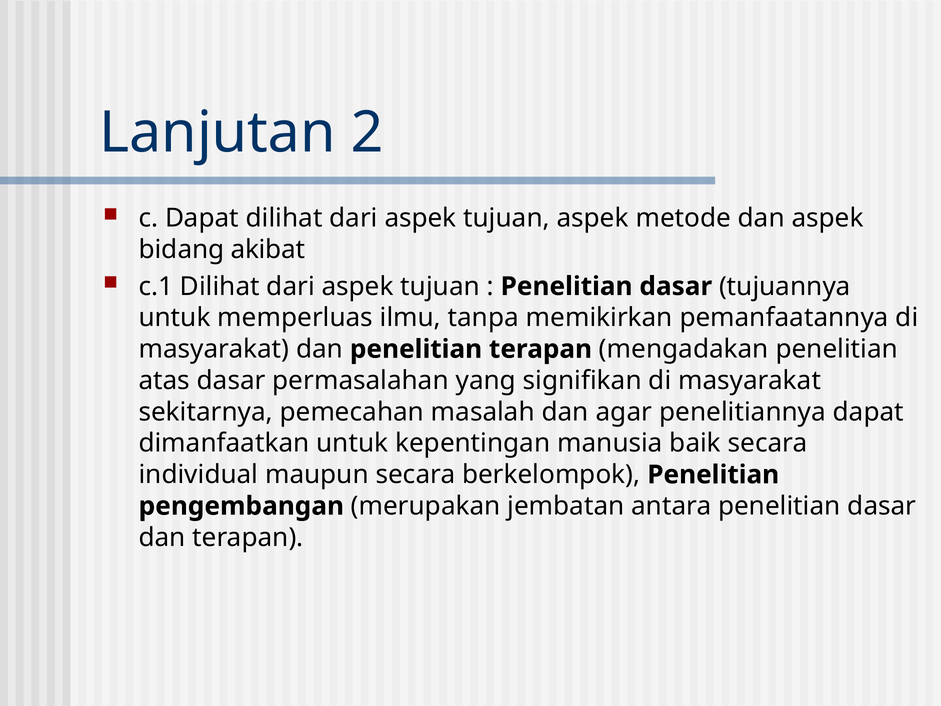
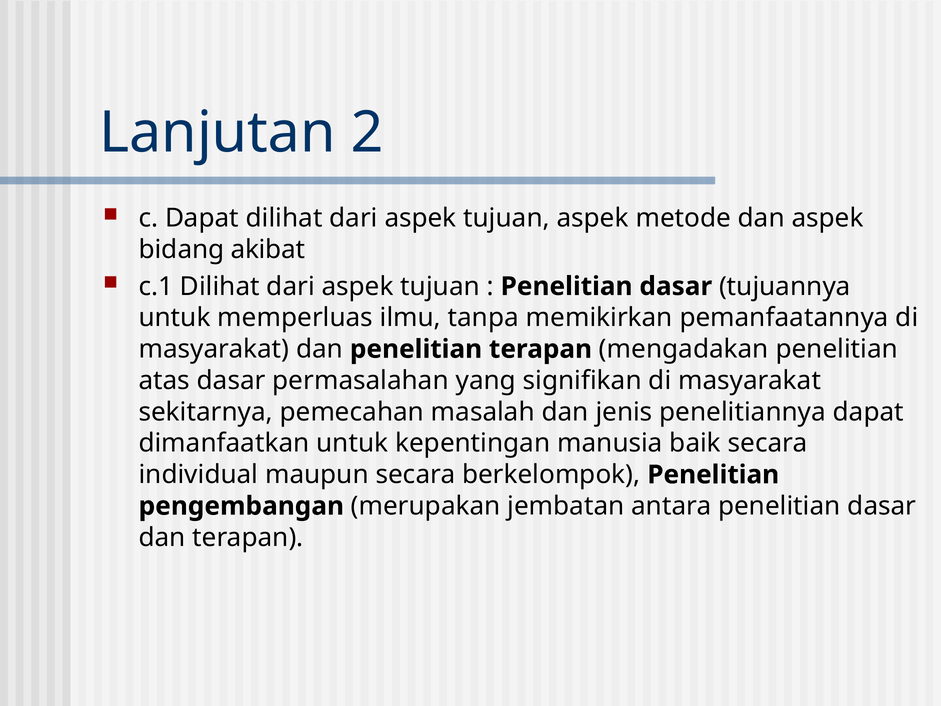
agar: agar -> jenis
